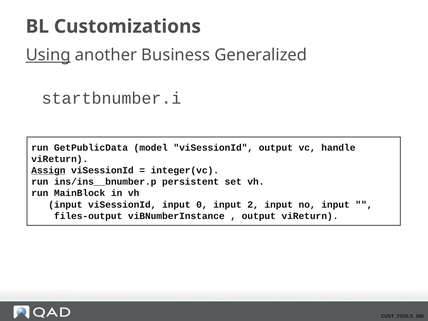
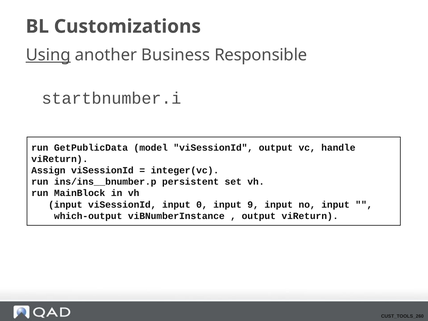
Generalized: Generalized -> Responsible
Assign underline: present -> none
2: 2 -> 9
files-output: files-output -> which-output
